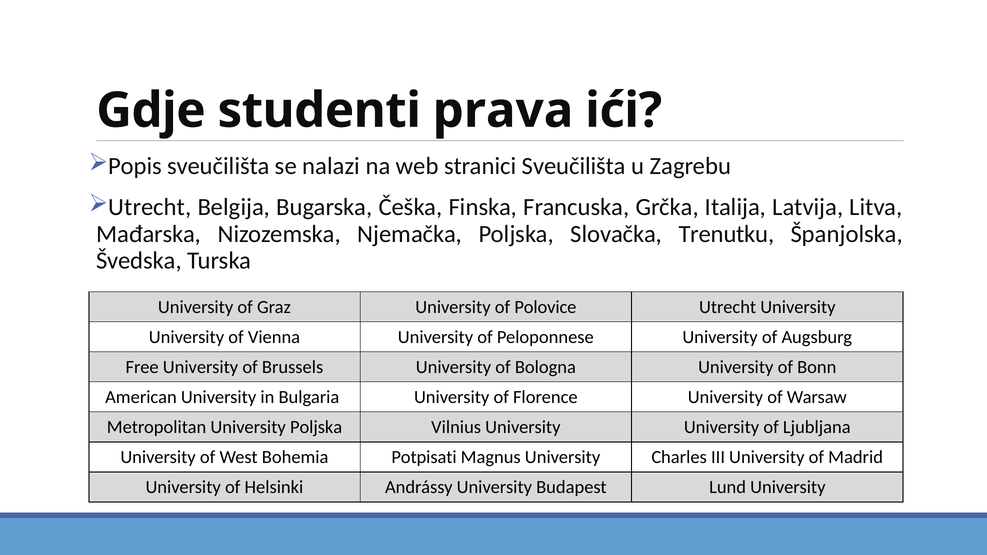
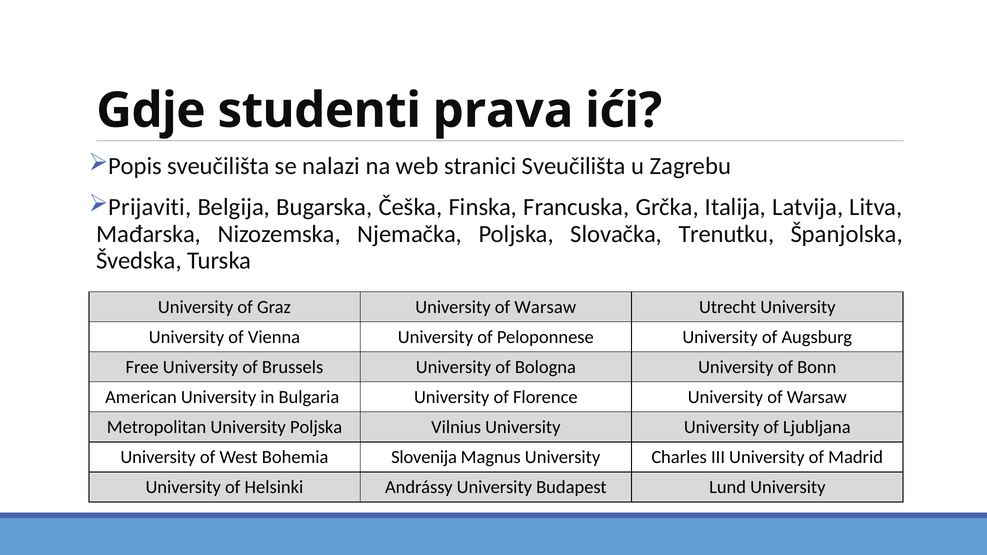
Utrecht at (150, 207): Utrecht -> Prijaviti
Graz University of Polovice: Polovice -> Warsaw
Potpisati: Potpisati -> Slovenija
